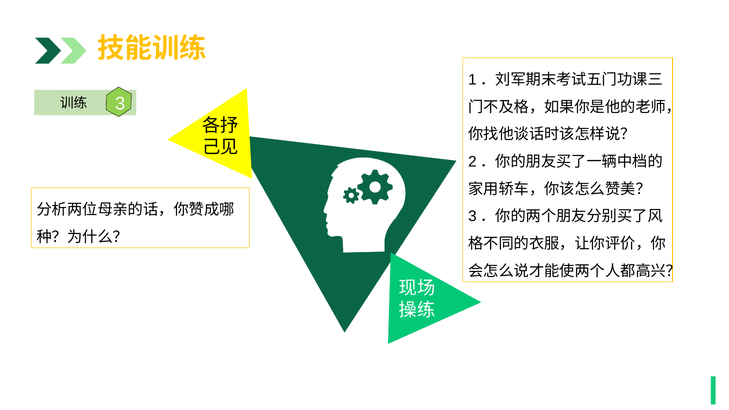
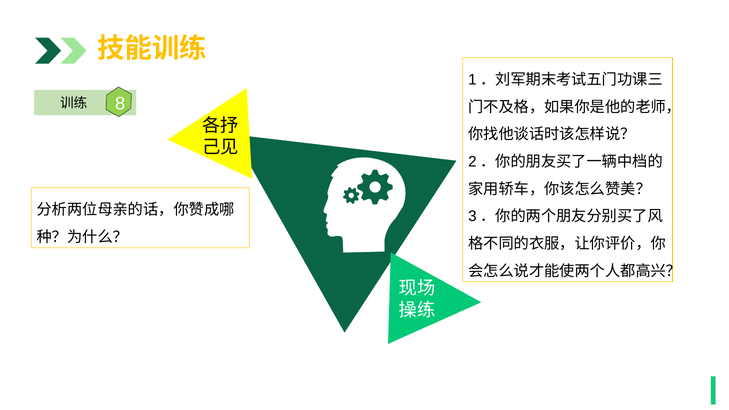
3: 3 -> 8
